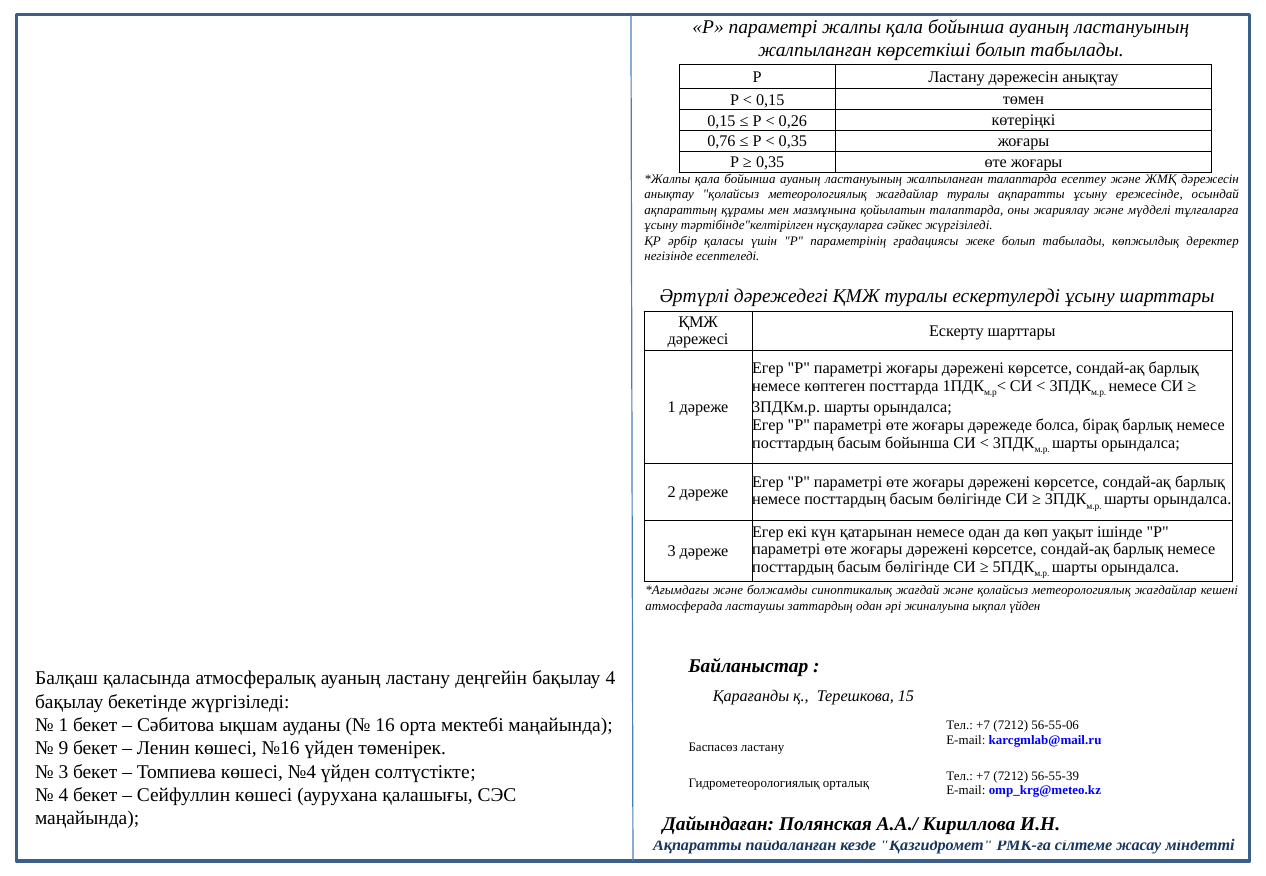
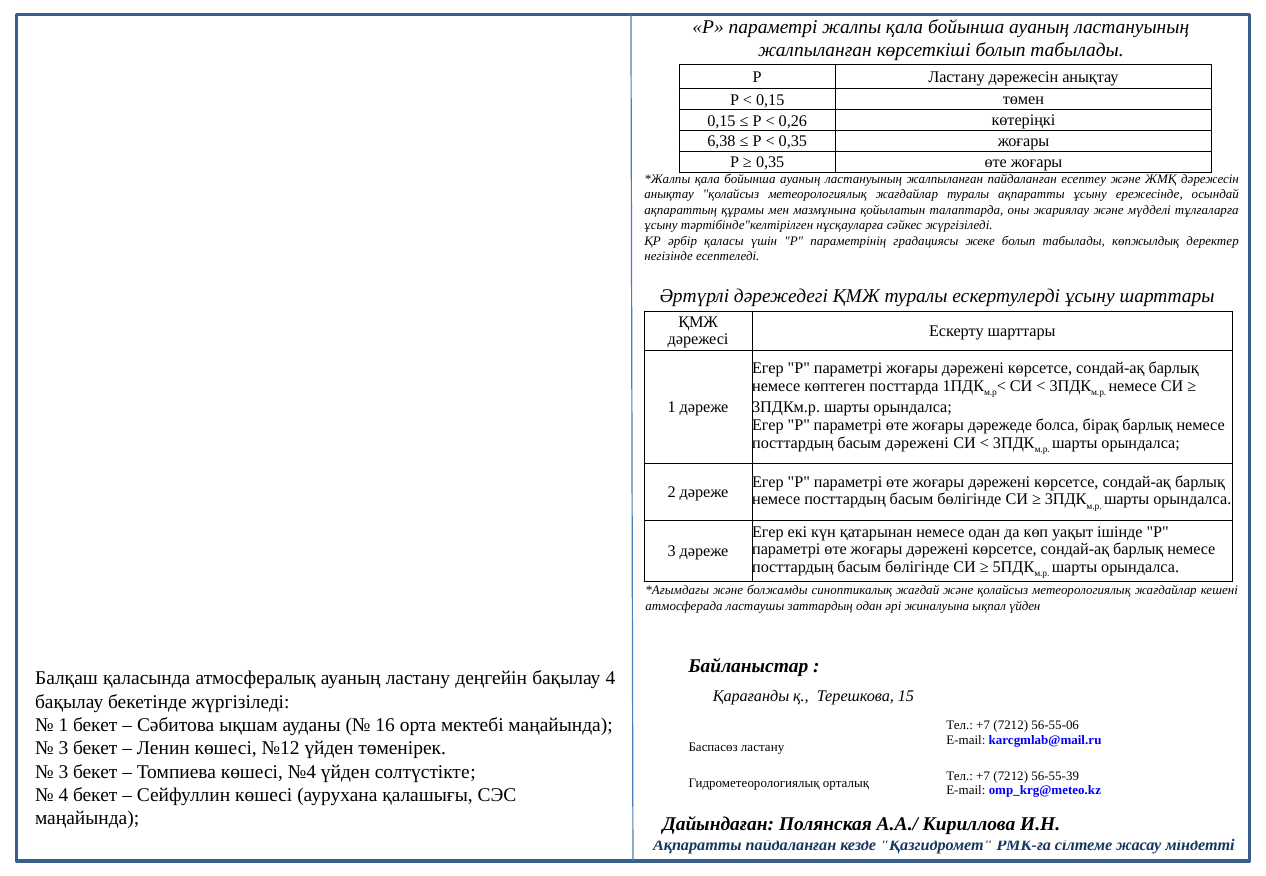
0,76: 0,76 -> 6,38
жалпыланған талаптарда: талаптарда -> пайдаланған
басым бойынша: бойынша -> дәрежені
9 at (63, 749): 9 -> 3
№16: №16 -> №12
